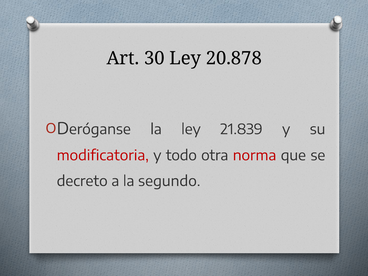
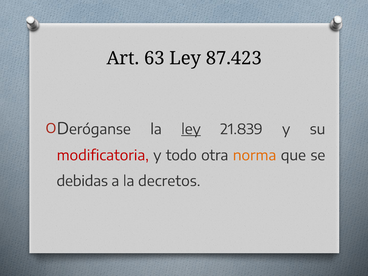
30: 30 -> 63
20.878: 20.878 -> 87.423
ley at (191, 129) underline: none -> present
norma colour: red -> orange
decreto: decreto -> debidas
segundo: segundo -> decretos
